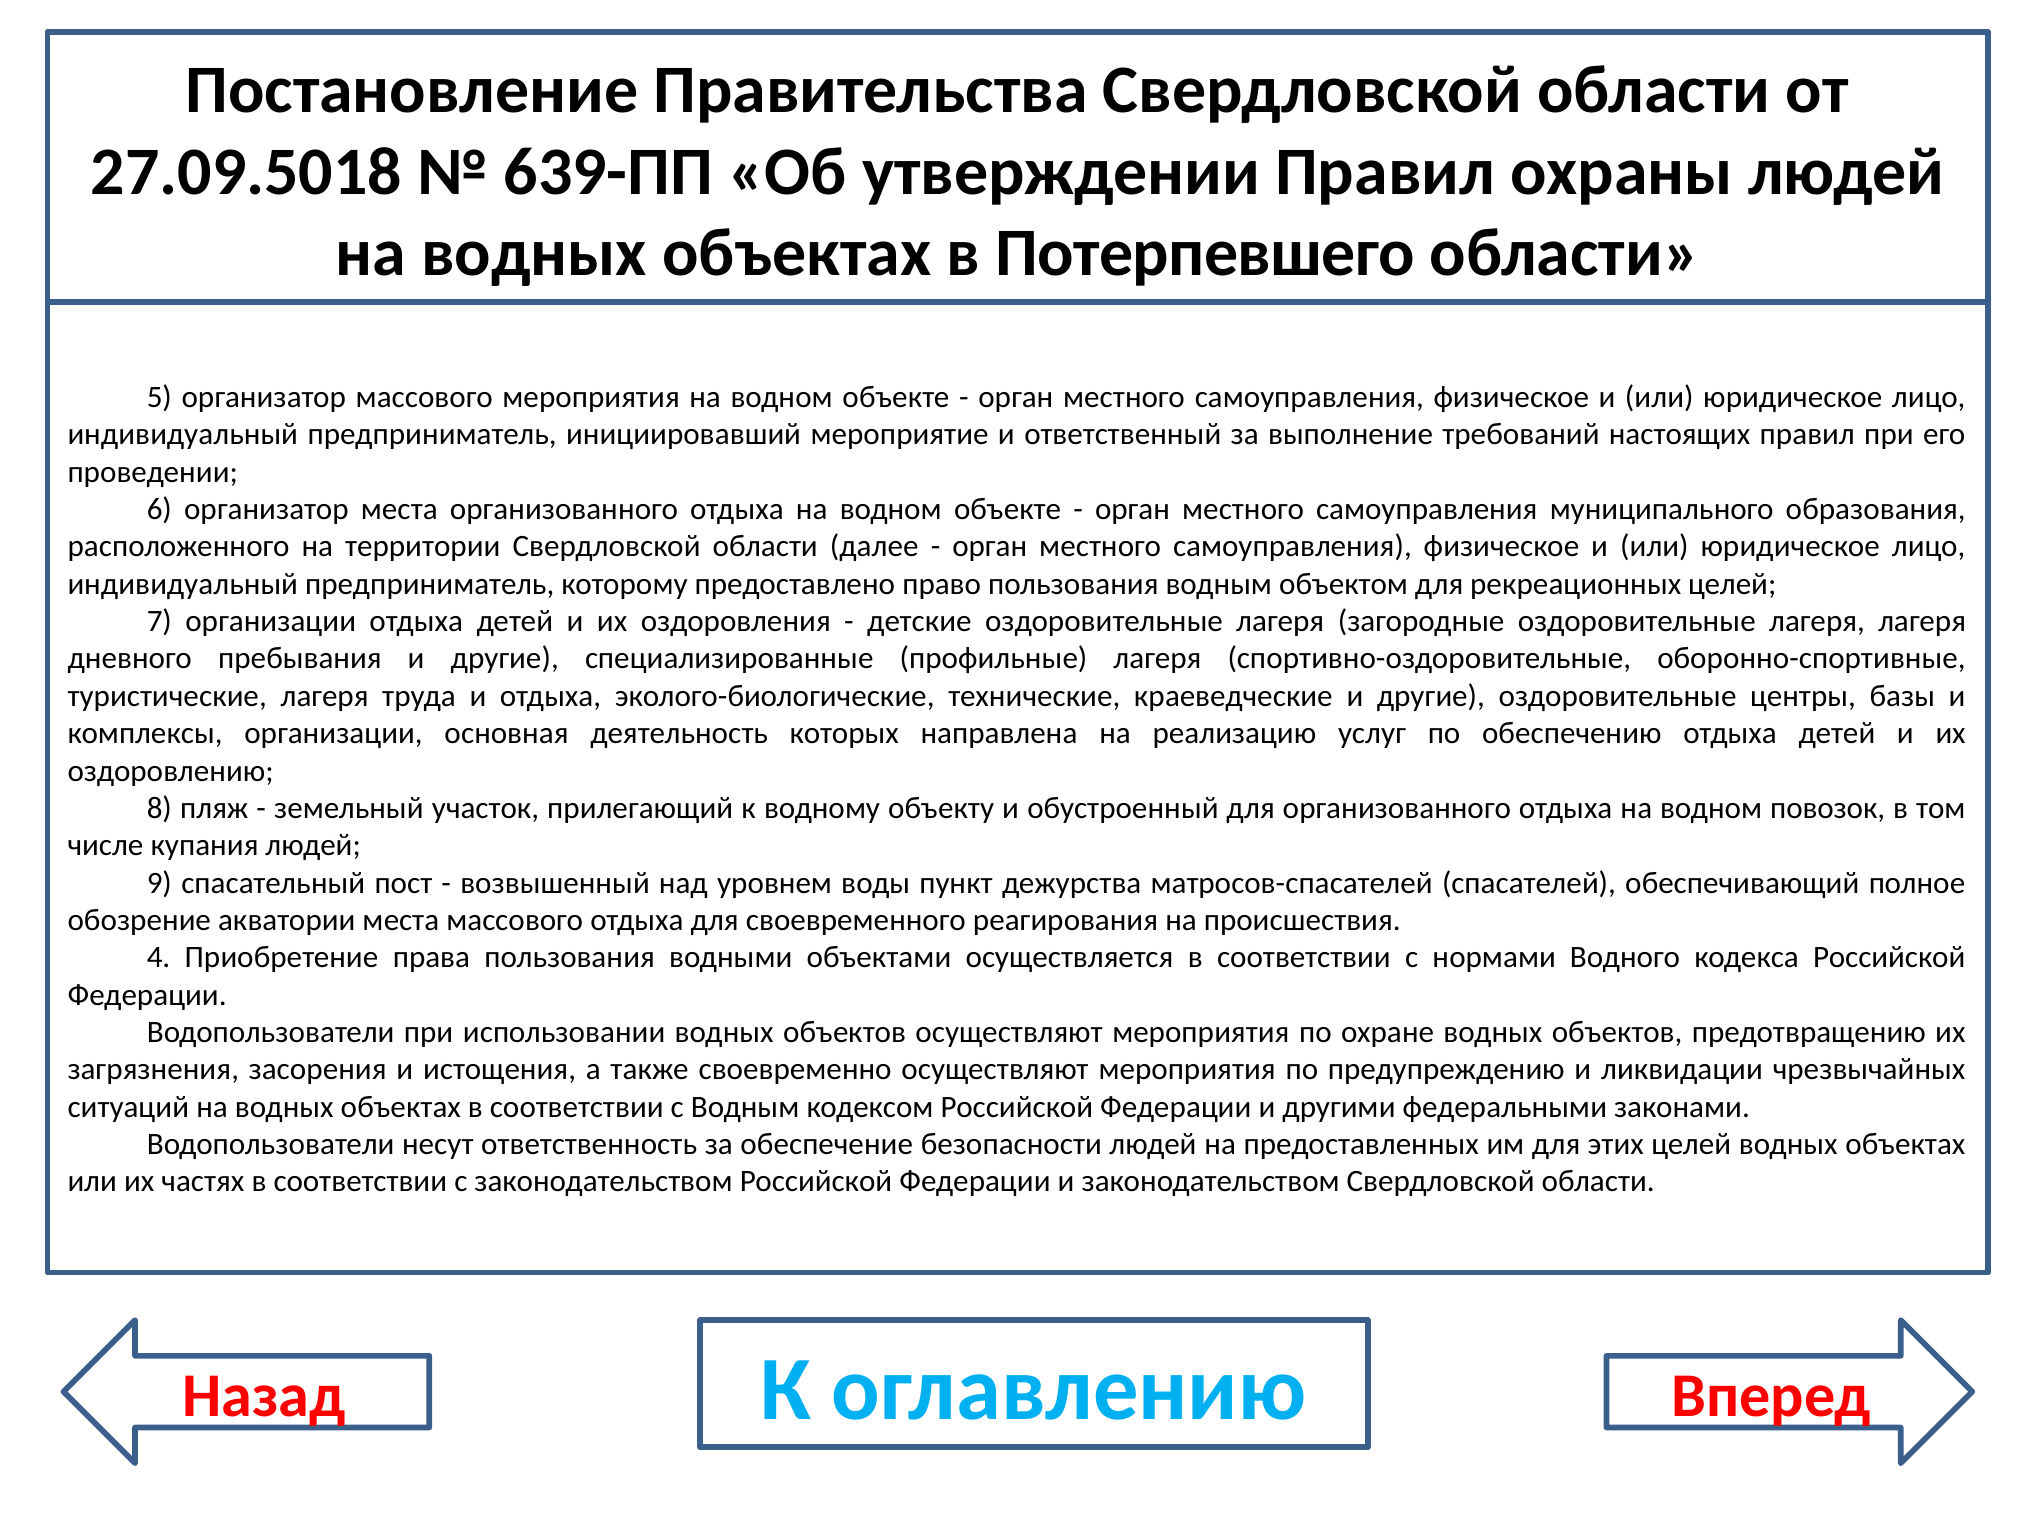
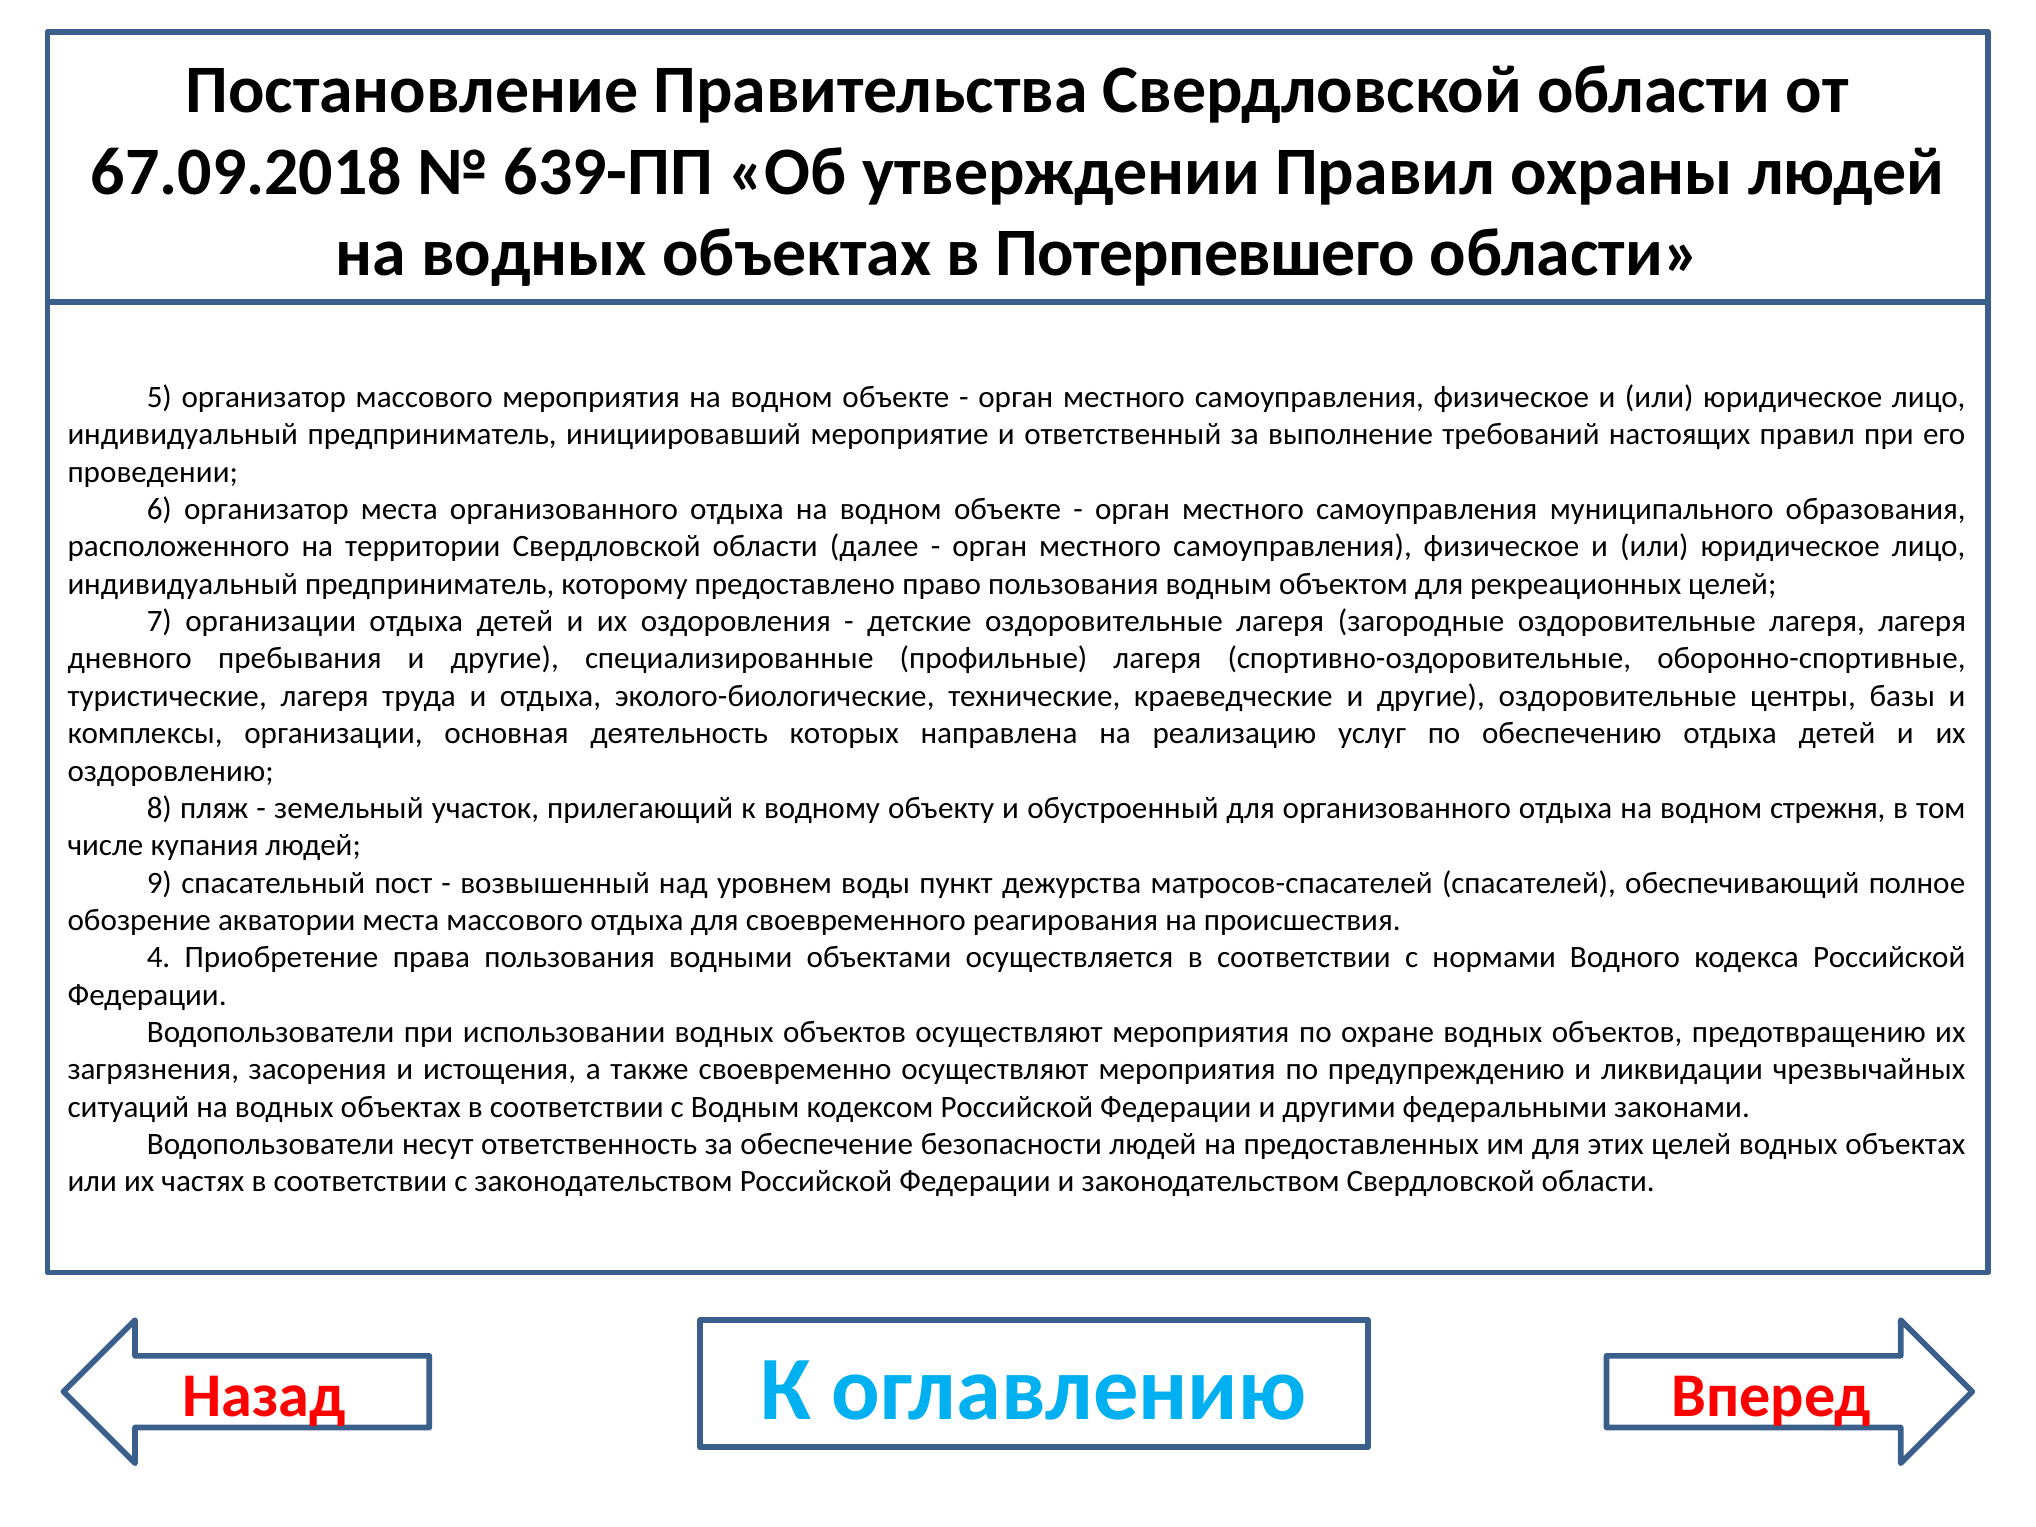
27.09.5018: 27.09.5018 -> 67.09.2018
повозок: повозок -> стрежня
